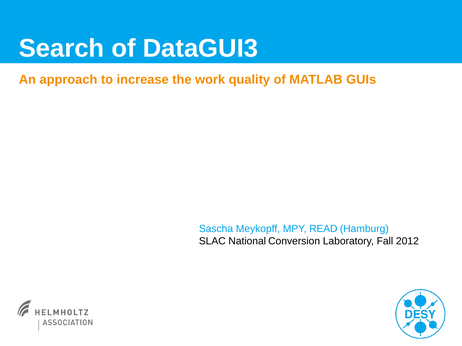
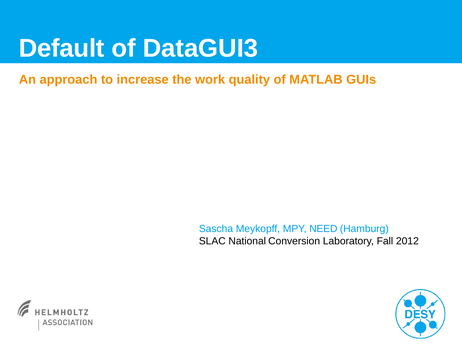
Search: Search -> Default
READ: READ -> NEED
